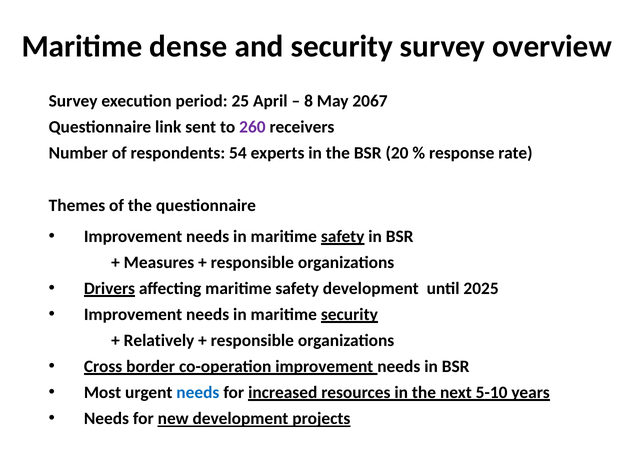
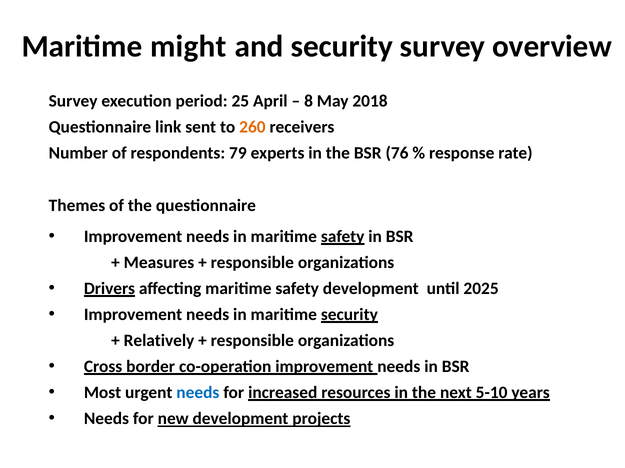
dense: dense -> might
2067: 2067 -> 2018
260 colour: purple -> orange
54: 54 -> 79
20: 20 -> 76
